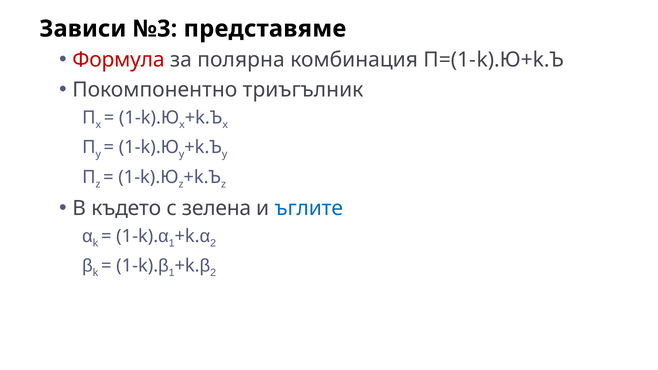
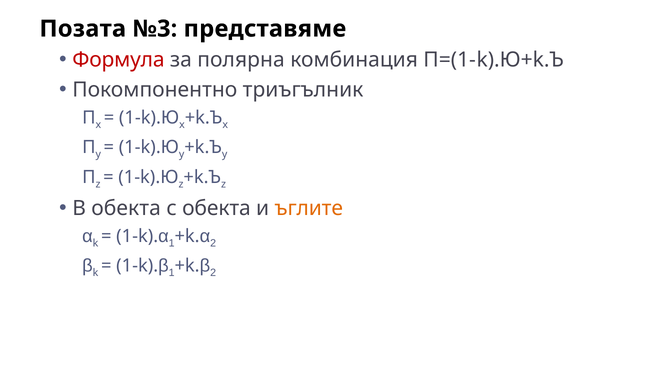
Зависи: Зависи -> Позата
В където: където -> обекта
с зелена: зелена -> обекта
ъглите colour: blue -> orange
